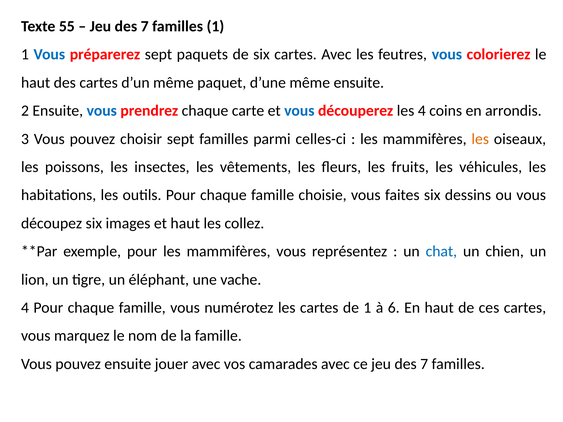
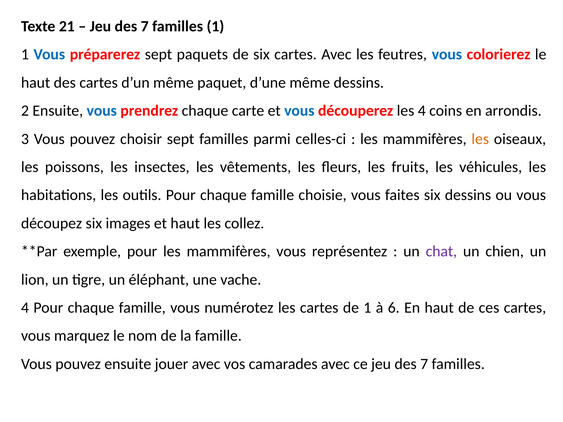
55: 55 -> 21
même ensuite: ensuite -> dessins
chat colour: blue -> purple
